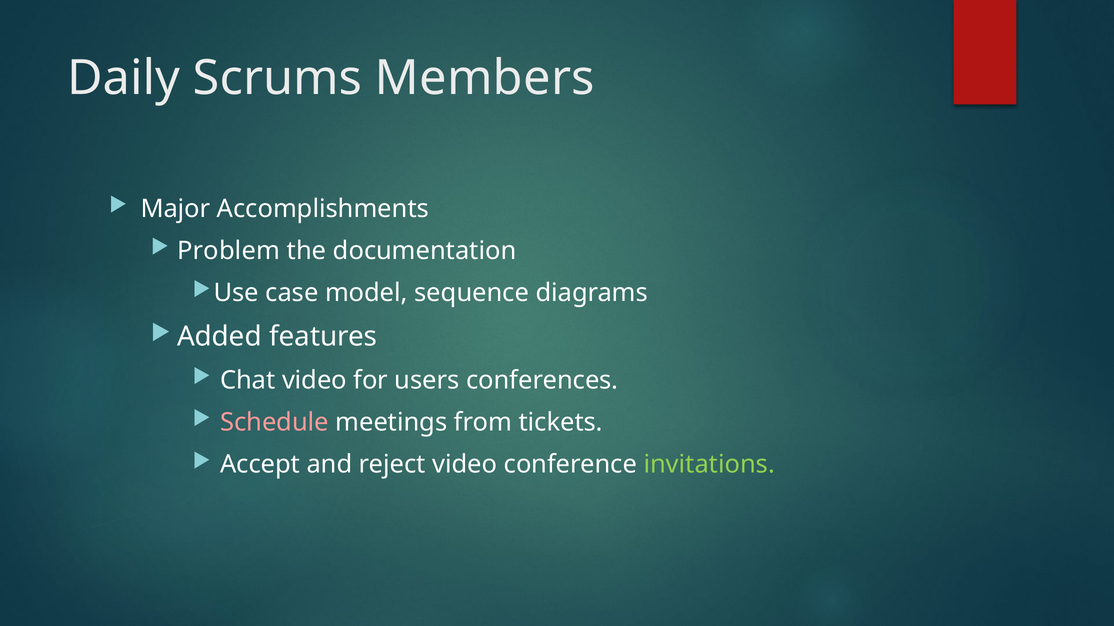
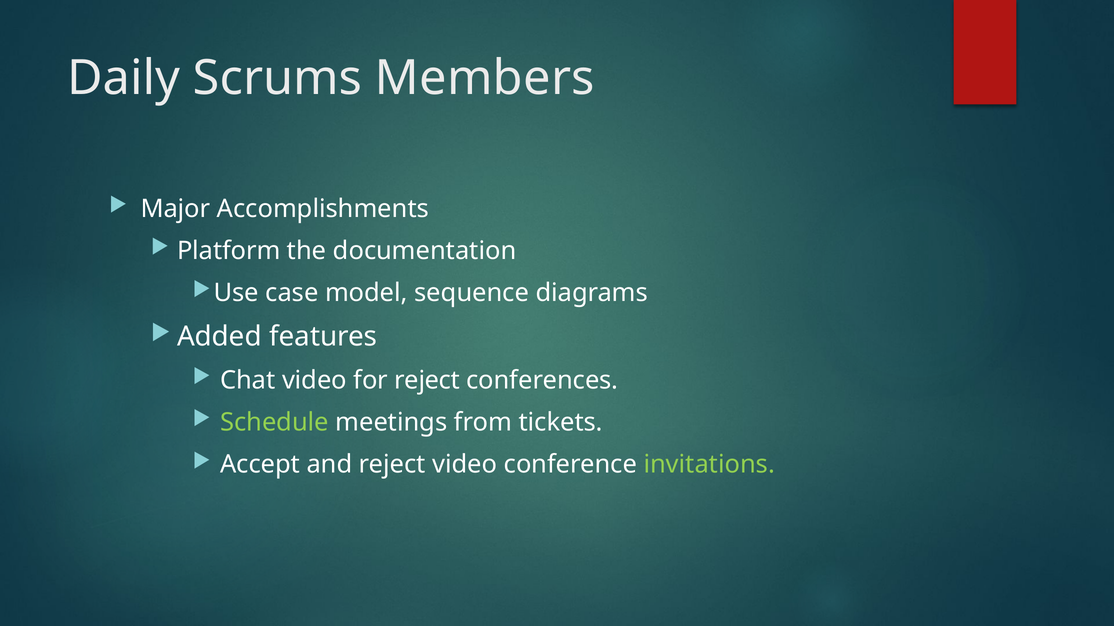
Problem: Problem -> Platform
for users: users -> reject
Schedule colour: pink -> light green
